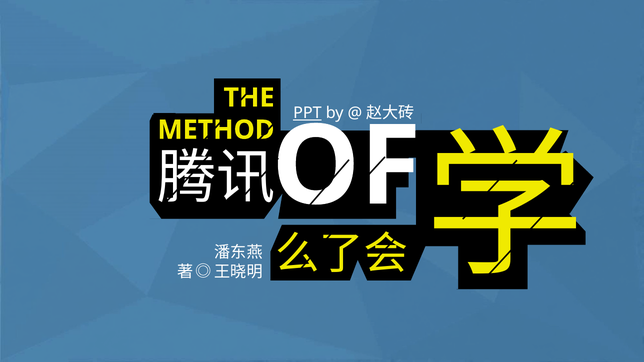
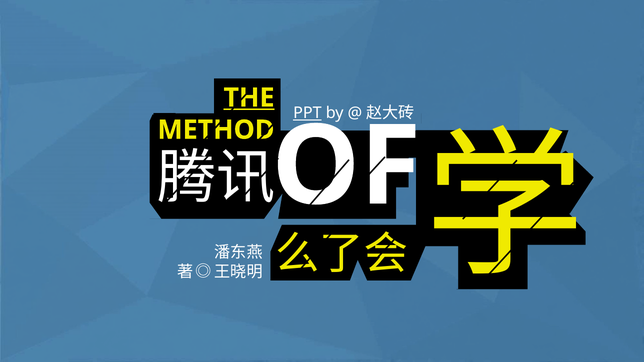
THE underline: none -> present
